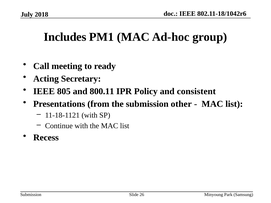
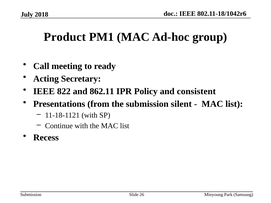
Includes: Includes -> Product
805: 805 -> 822
800.11: 800.11 -> 862.11
other: other -> silent
